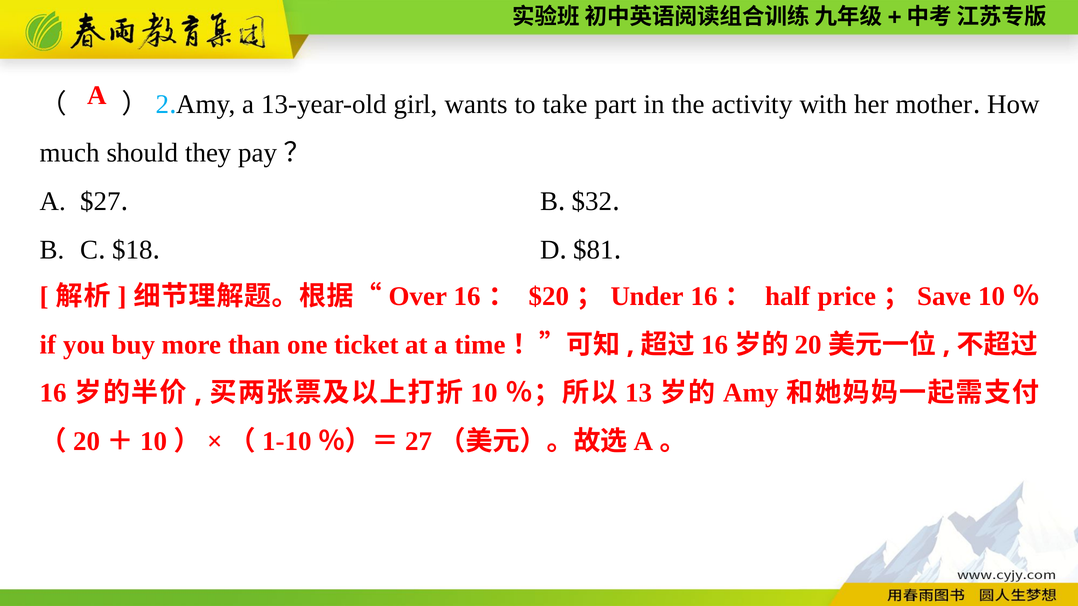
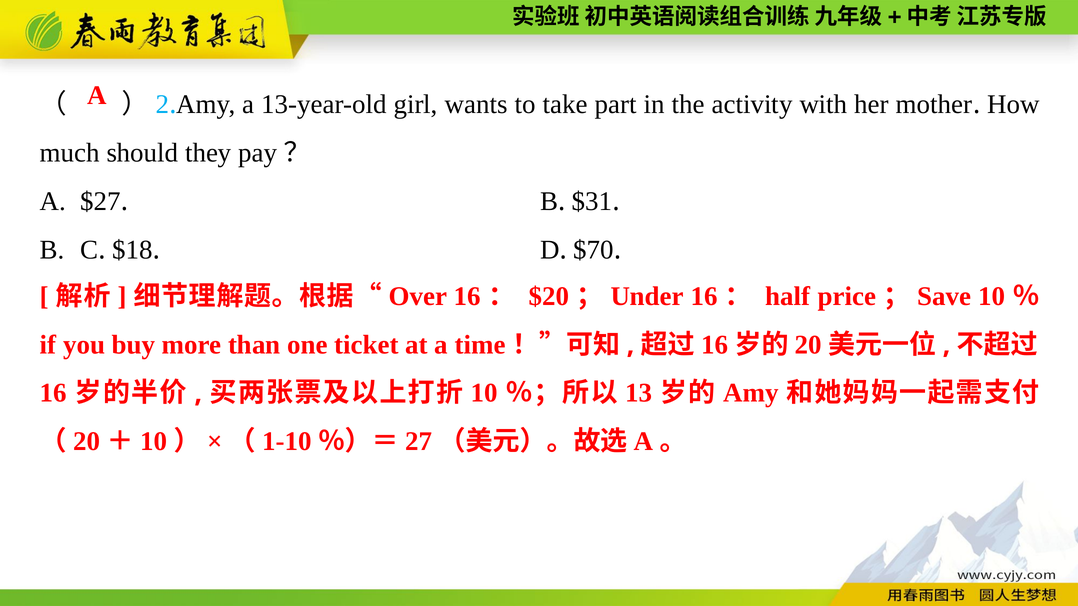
$32: $32 -> $31
$81: $81 -> $70
